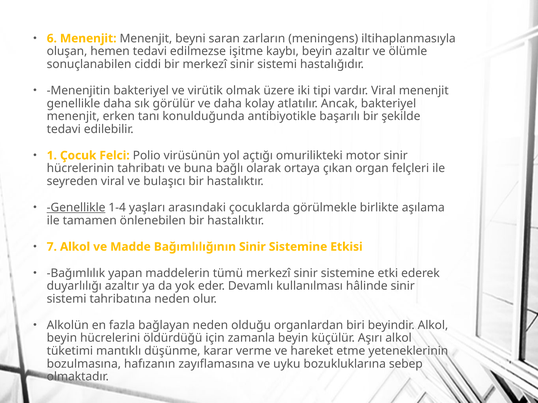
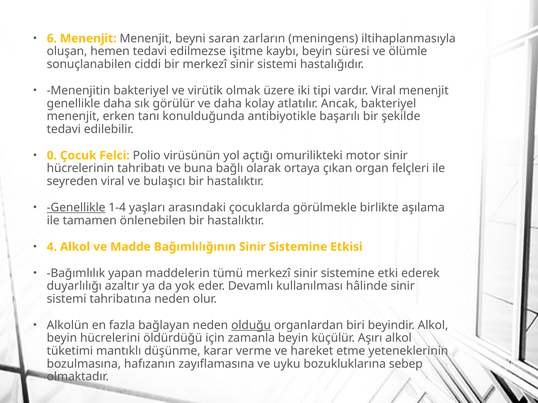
beyin azaltır: azaltır -> süresi
1: 1 -> 0
7: 7 -> 4
olduğu underline: none -> present
